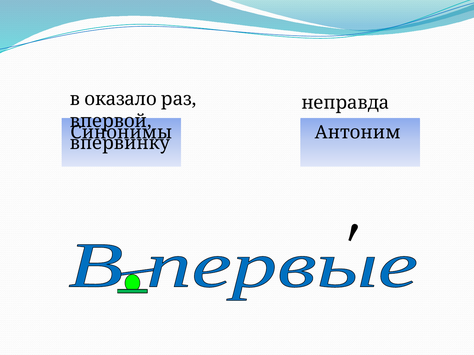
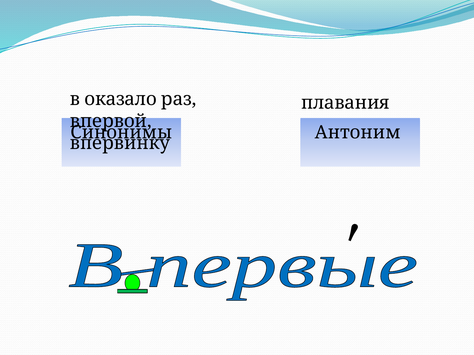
неправда: неправда -> плавания
